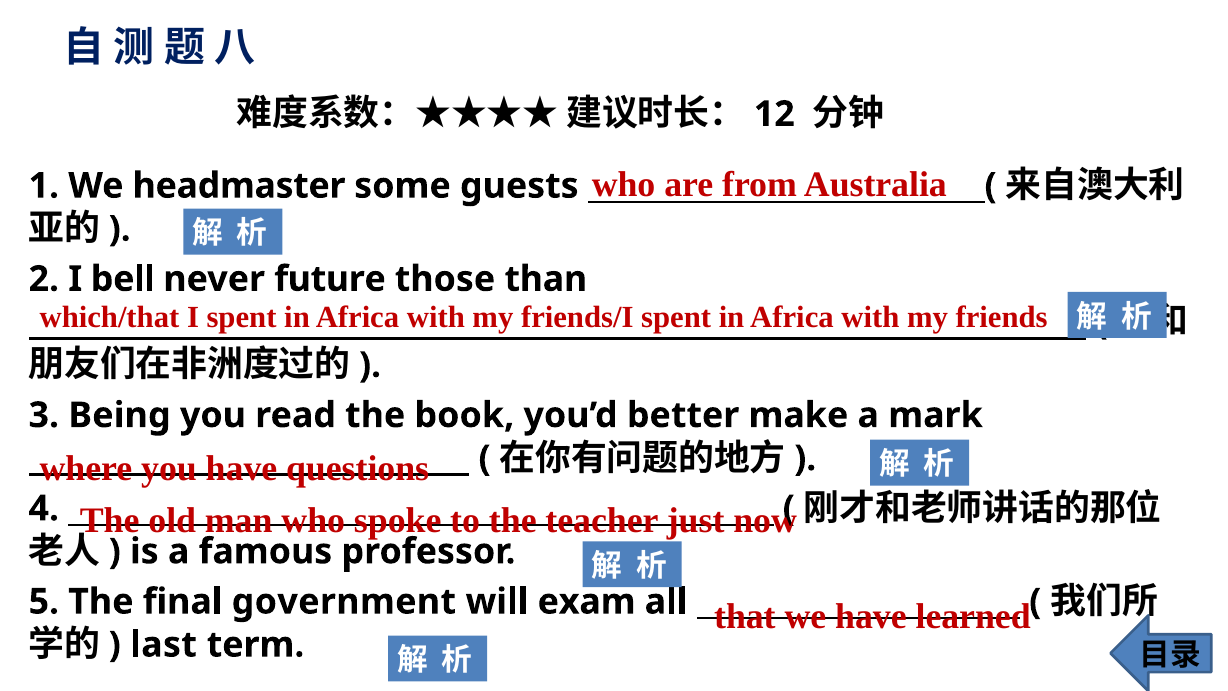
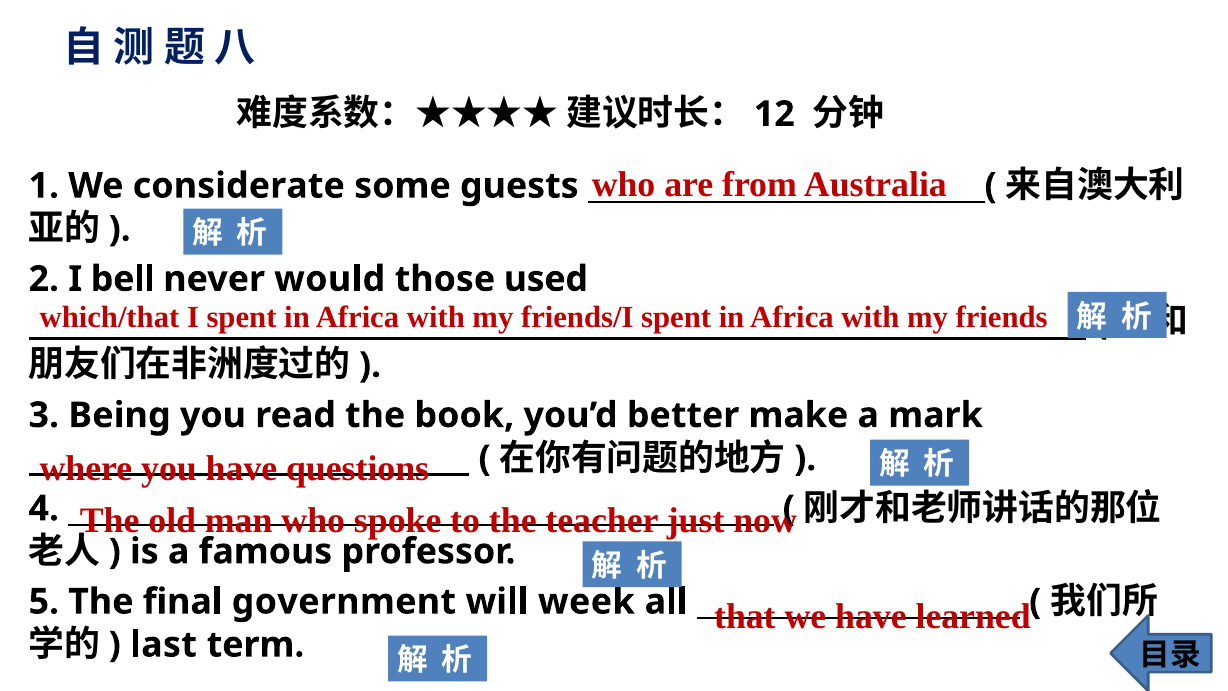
headmaster: headmaster -> considerate
future: future -> would
than: than -> used
exam: exam -> week
